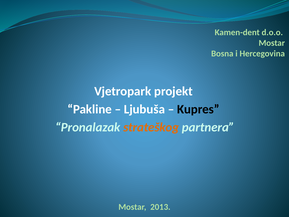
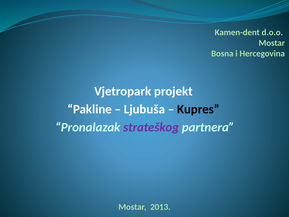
strateškog colour: orange -> purple
